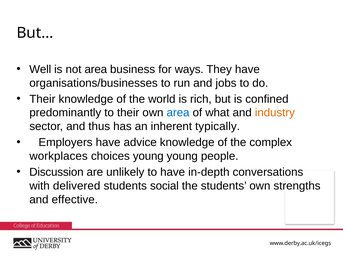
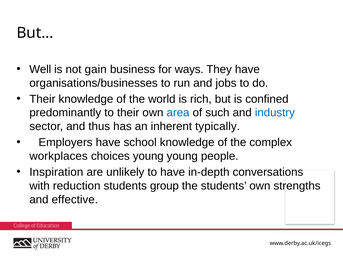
not area: area -> gain
what: what -> such
industry colour: orange -> blue
advice: advice -> school
Discussion: Discussion -> Inspiration
delivered: delivered -> reduction
social: social -> group
